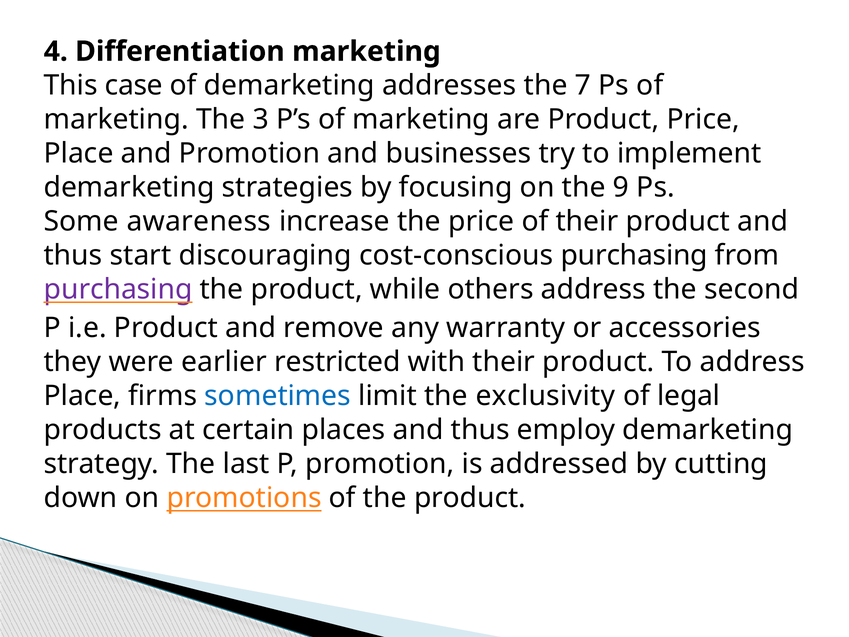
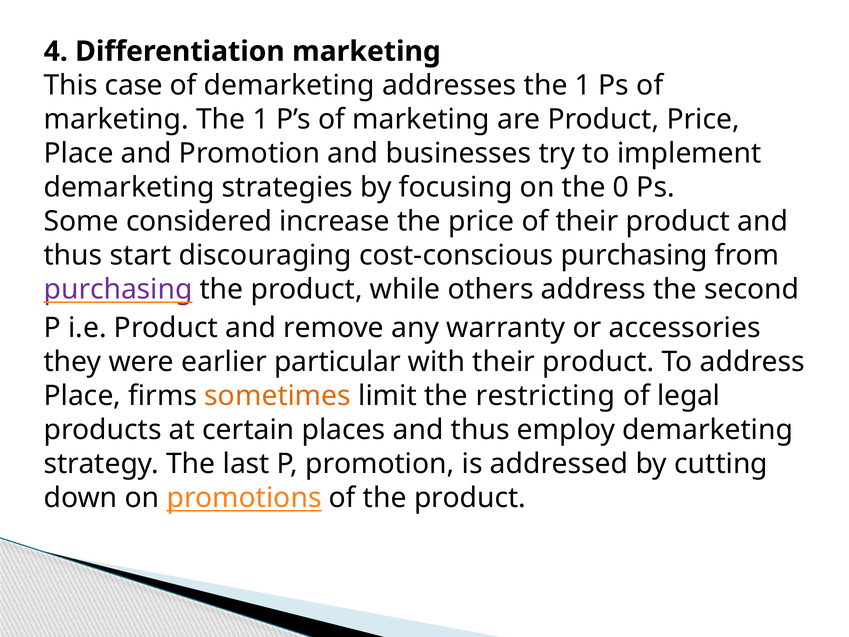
addresses the 7: 7 -> 1
marketing The 3: 3 -> 1
9: 9 -> 0
awareness: awareness -> considered
restricted: restricted -> particular
sometimes colour: blue -> orange
exclusivity: exclusivity -> restricting
